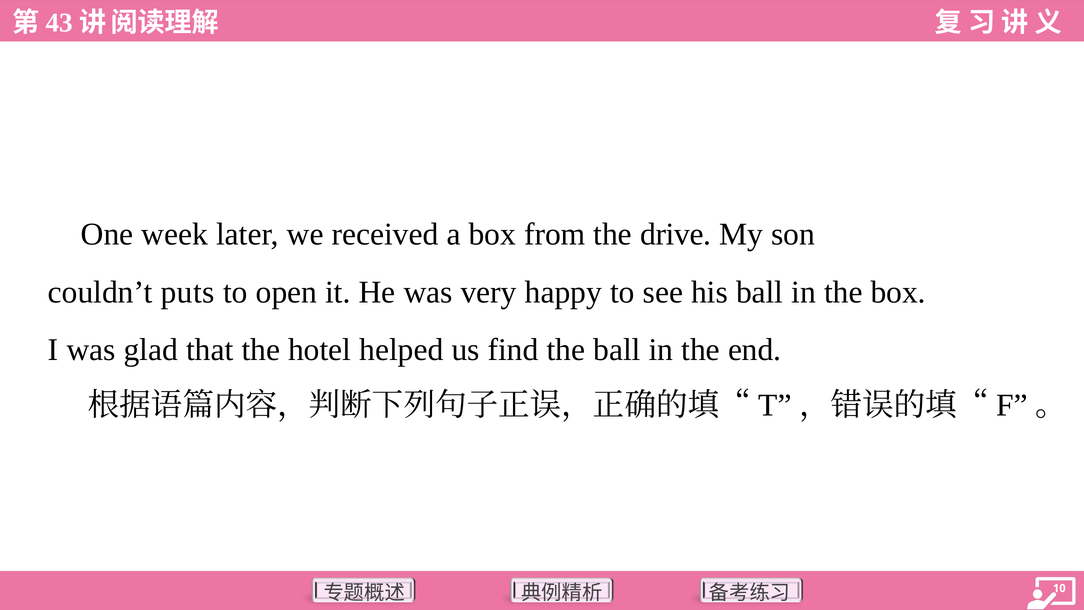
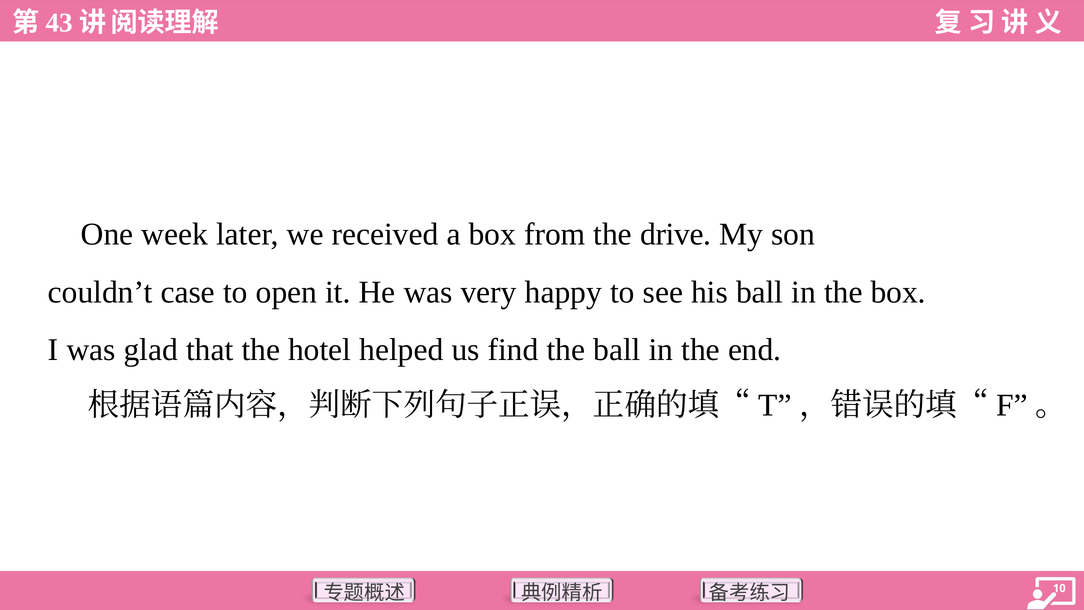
puts: puts -> case
